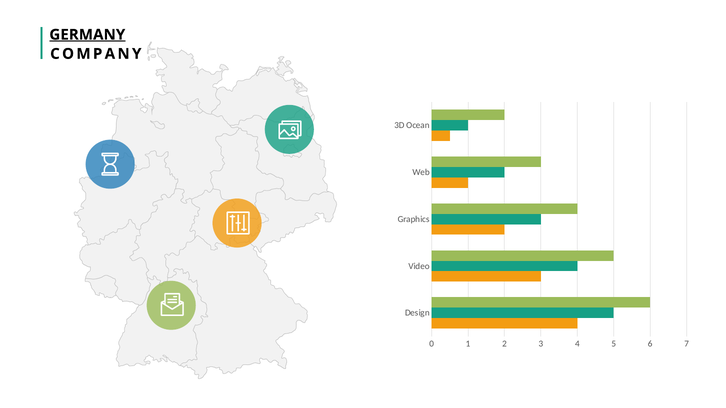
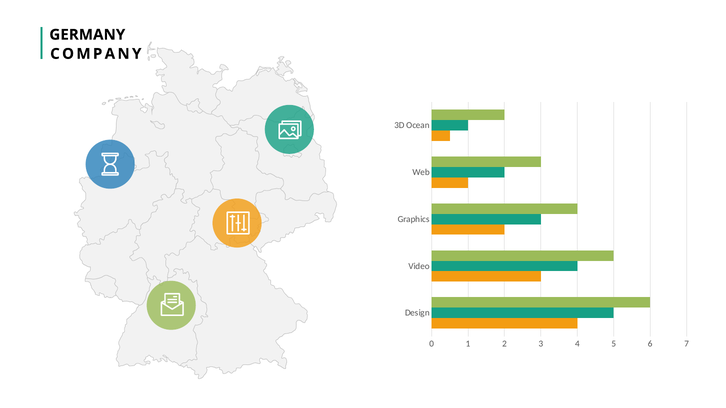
GERMANY underline: present -> none
